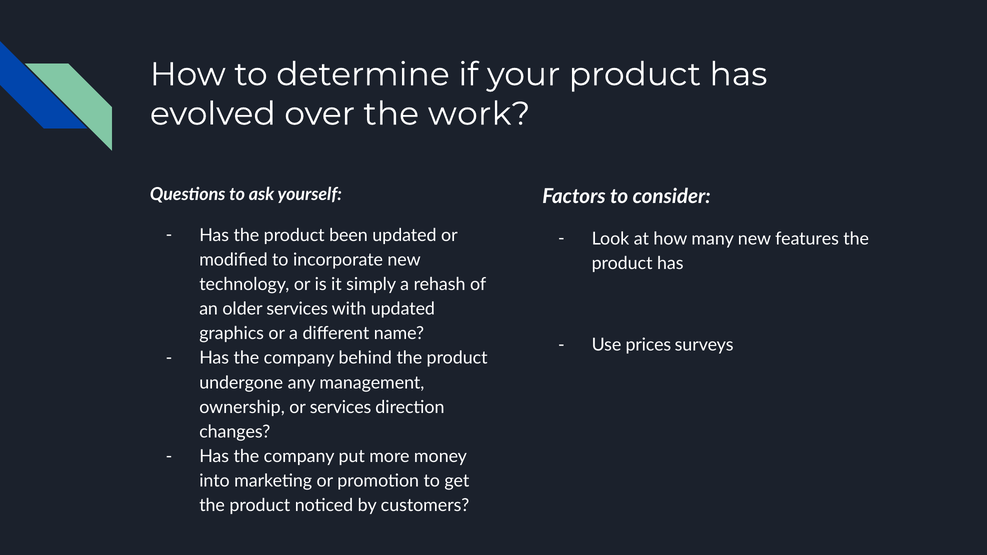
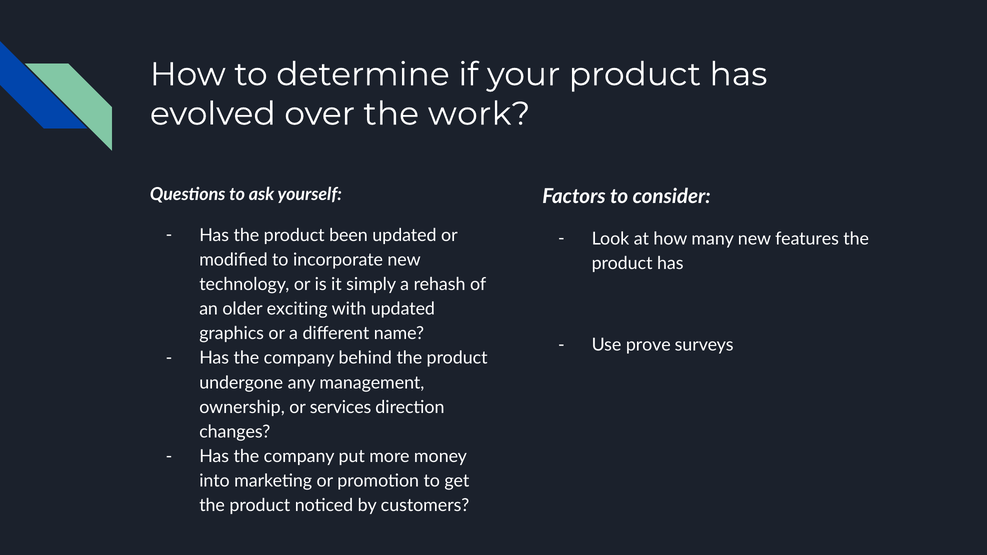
older services: services -> exciting
prices: prices -> prove
